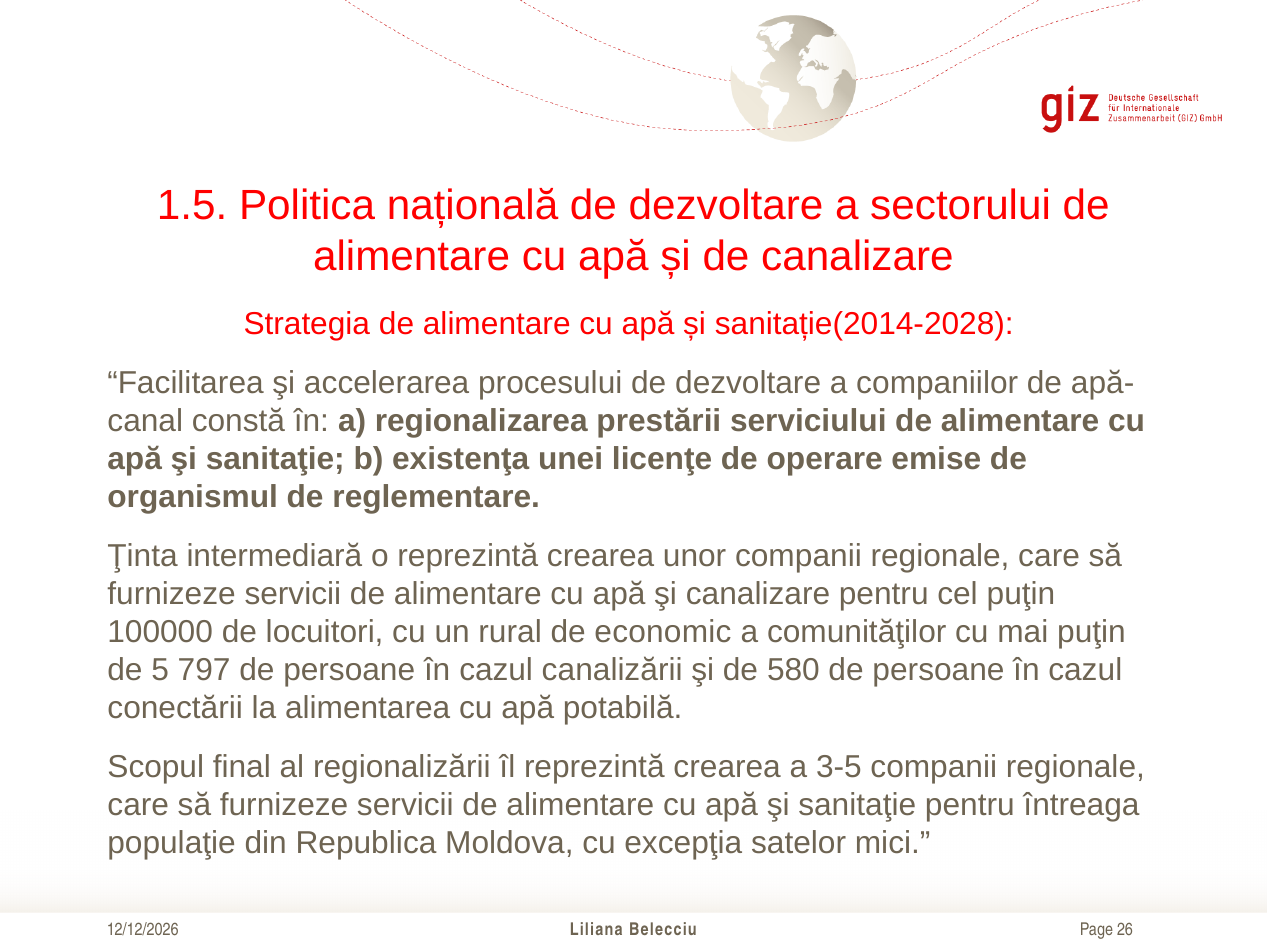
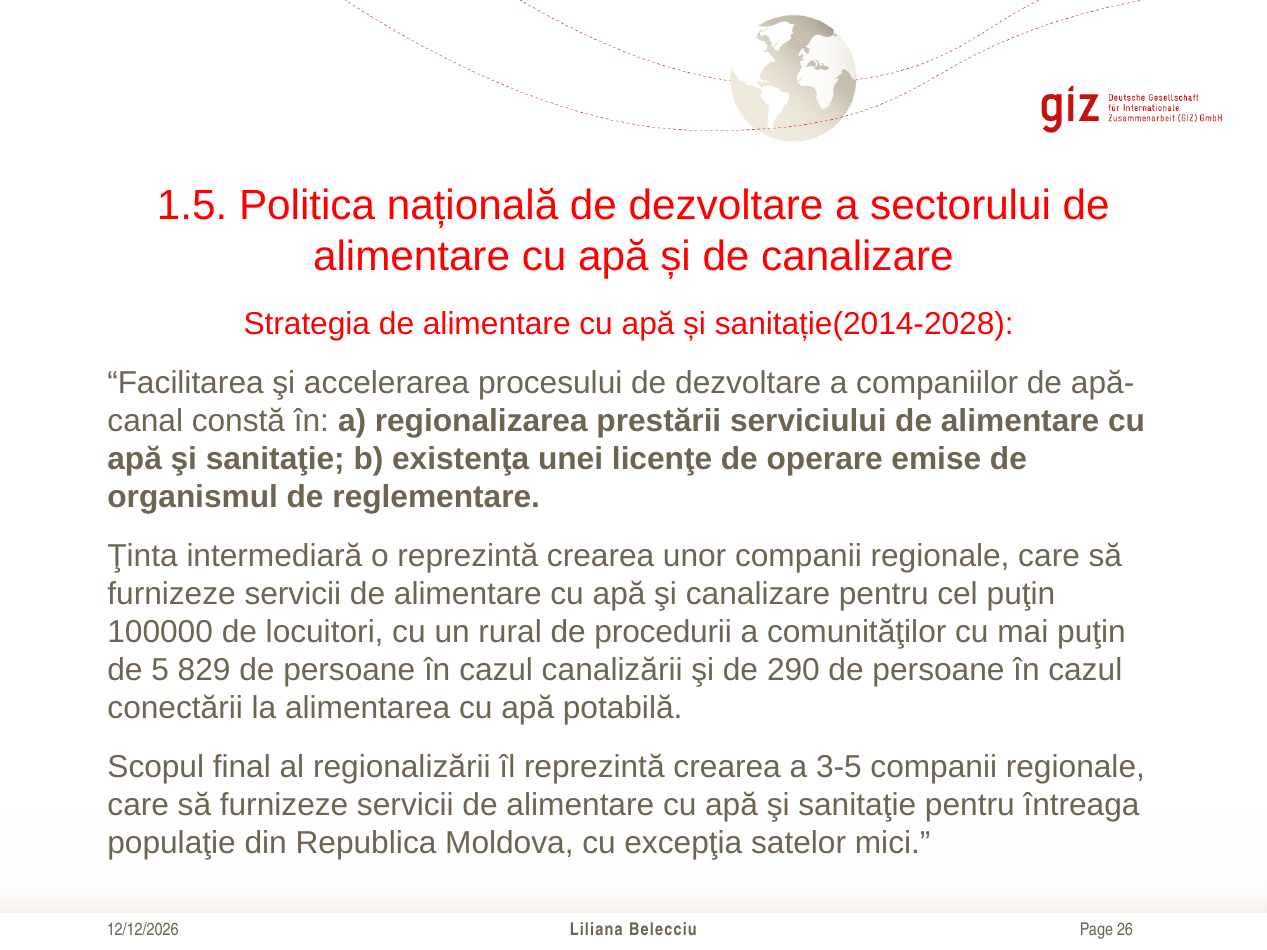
economic: economic -> procedurii
797: 797 -> 829
580: 580 -> 290
